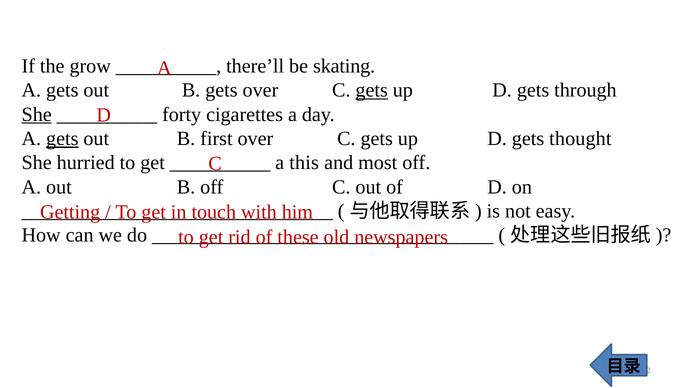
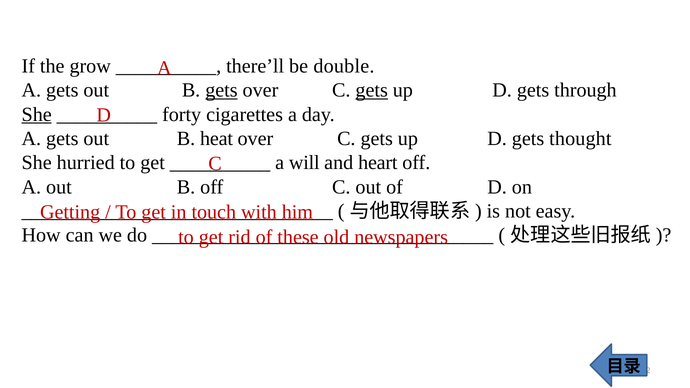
skating: skating -> double
gets at (221, 90) underline: none -> present
gets at (62, 139) underline: present -> none
first: first -> heat
this: this -> will
most: most -> heart
